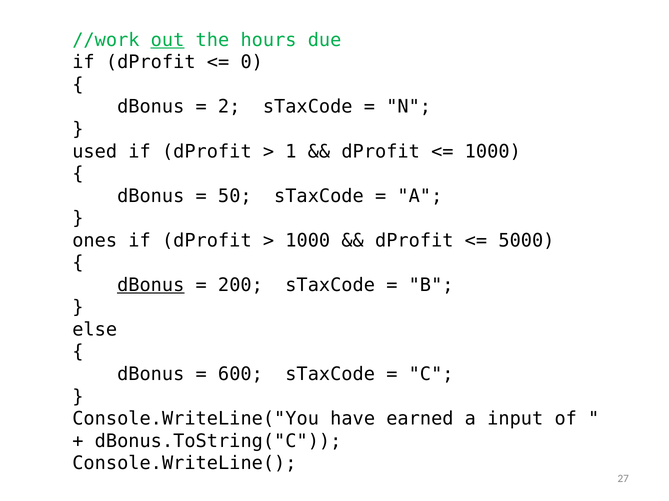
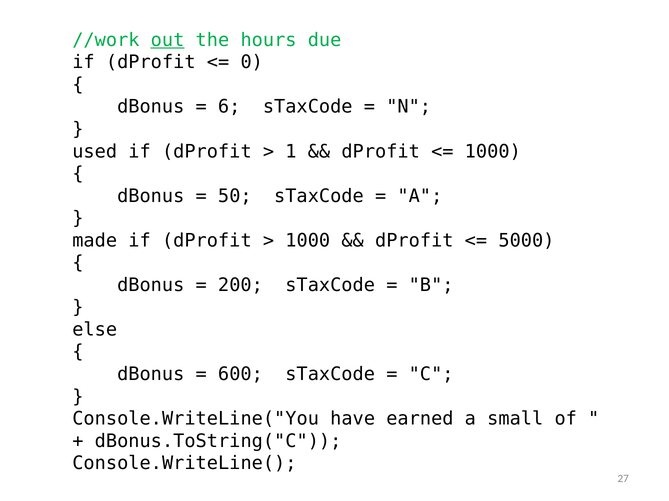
2: 2 -> 6
ones: ones -> made
dBonus at (151, 285) underline: present -> none
input: input -> small
